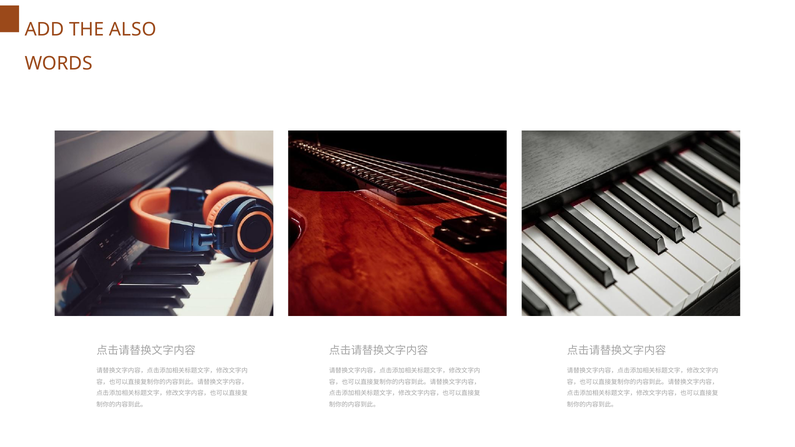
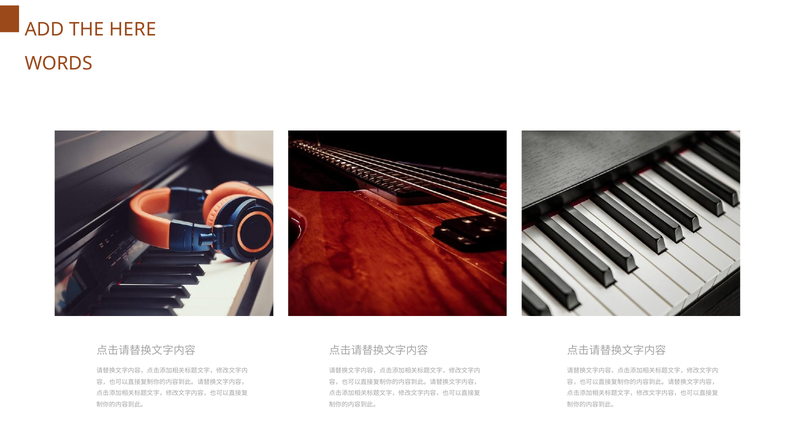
ALSO: ALSO -> HERE
